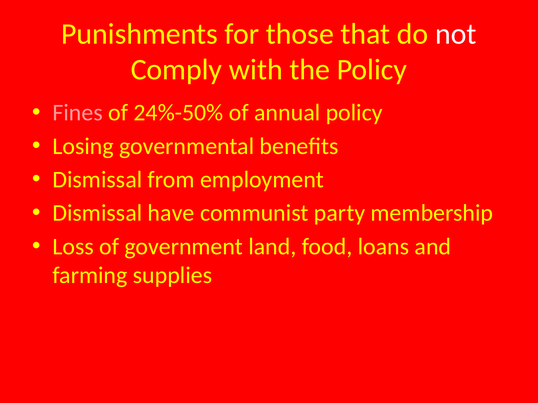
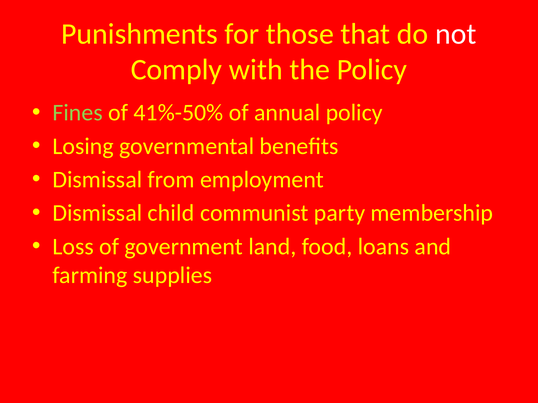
Fines colour: pink -> light green
24%-50%: 24%-50% -> 41%-50%
have: have -> child
